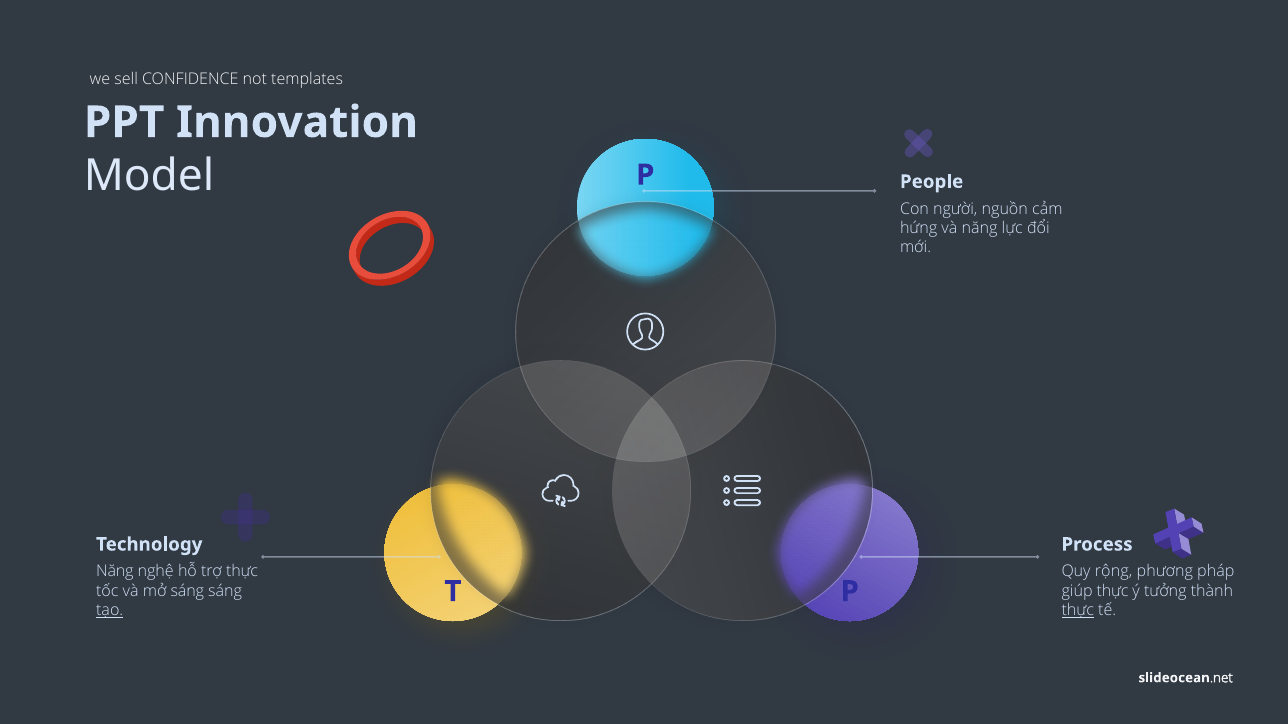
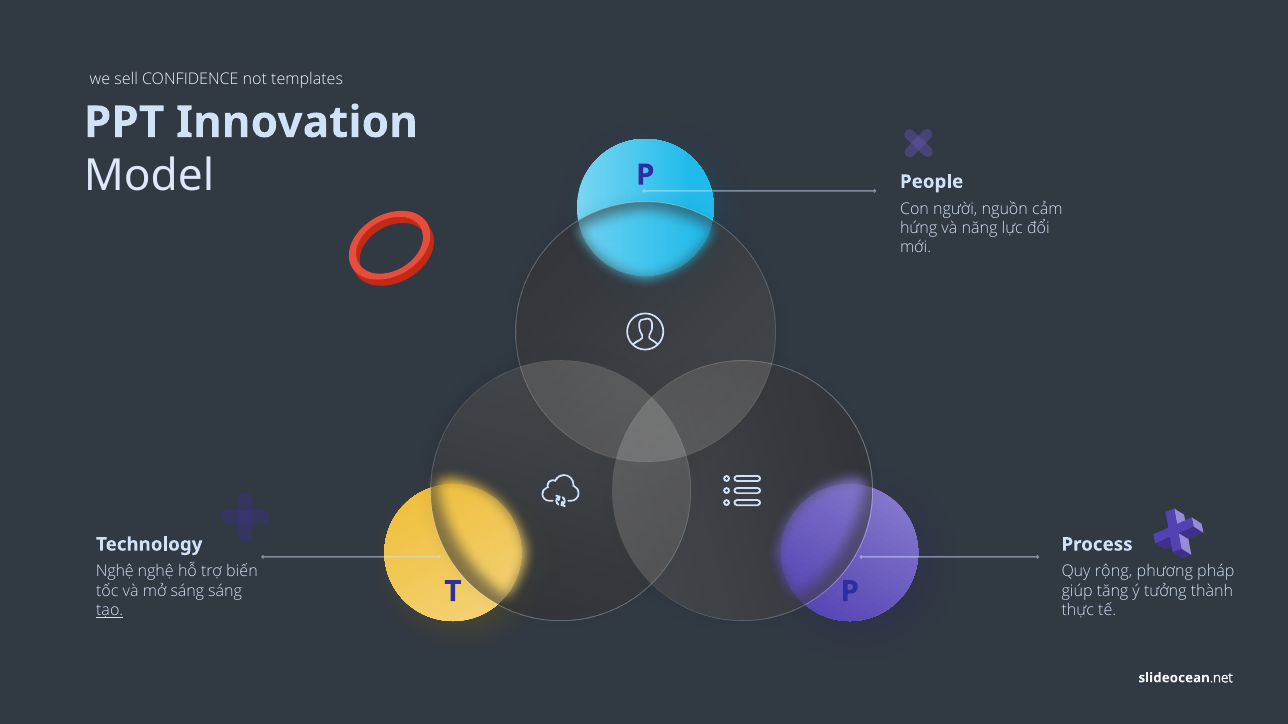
Năng at (115, 572): Năng -> Nghệ
trợ thực: thực -> biến
giúp thực: thực -> tăng
thực at (1078, 611) underline: present -> none
